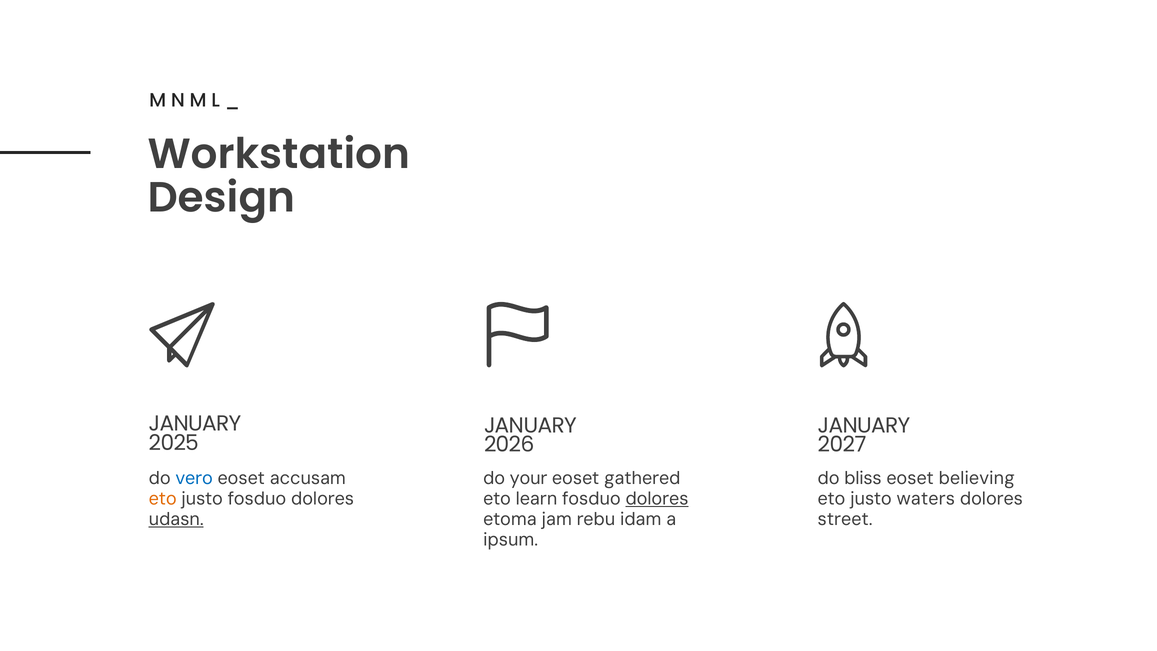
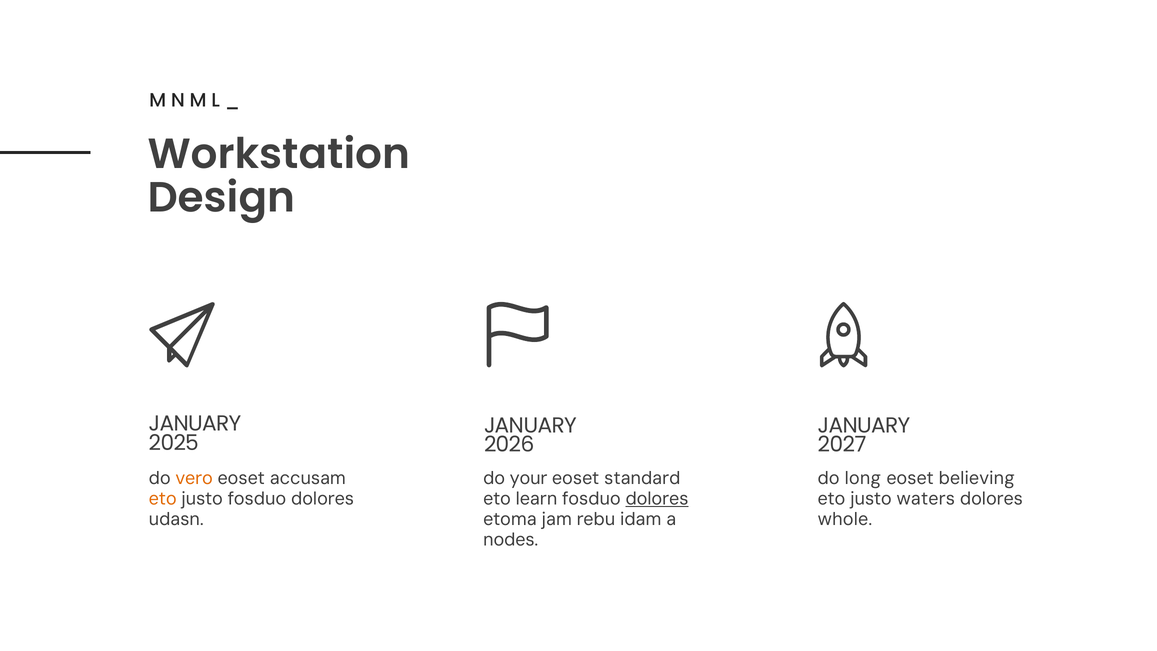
vero colour: blue -> orange
gathered: gathered -> standard
bliss: bliss -> long
udasn underline: present -> none
street: street -> whole
ipsum: ipsum -> nodes
